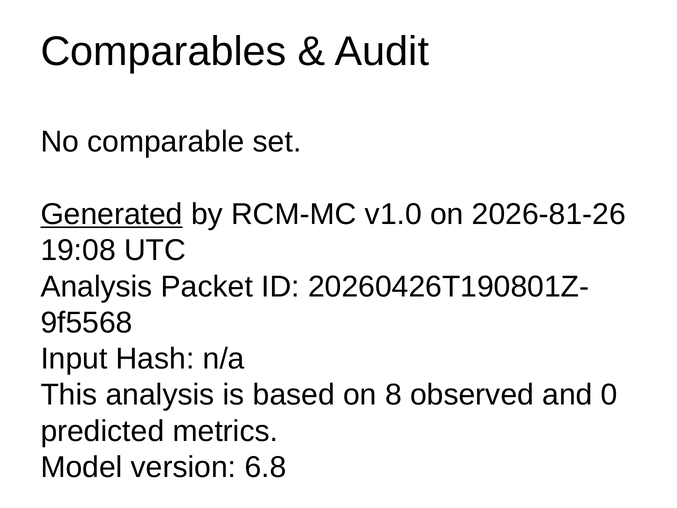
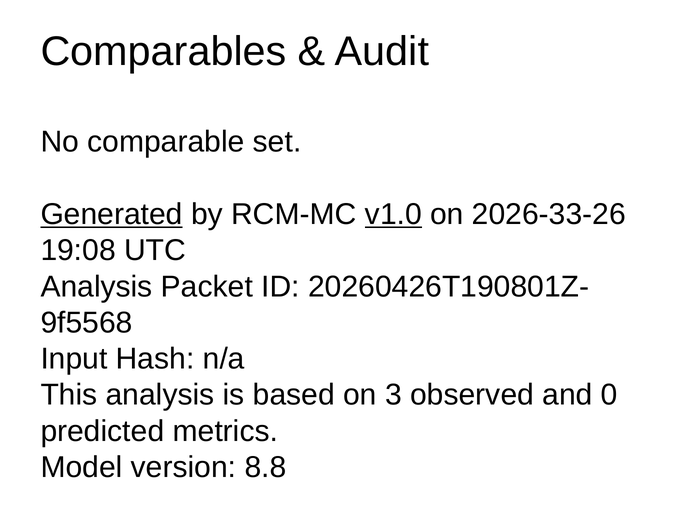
v1.0 underline: none -> present
2026-81-26: 2026-81-26 -> 2026-33-26
8: 8 -> 3
6.8: 6.8 -> 8.8
